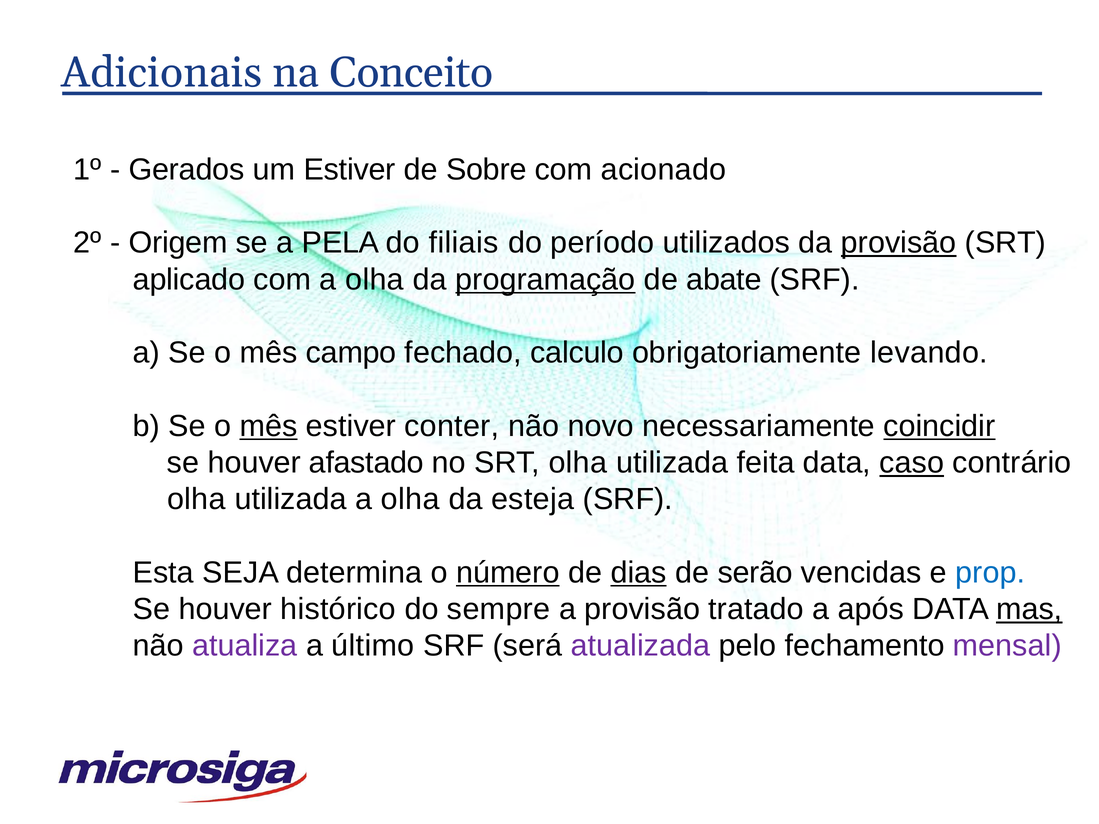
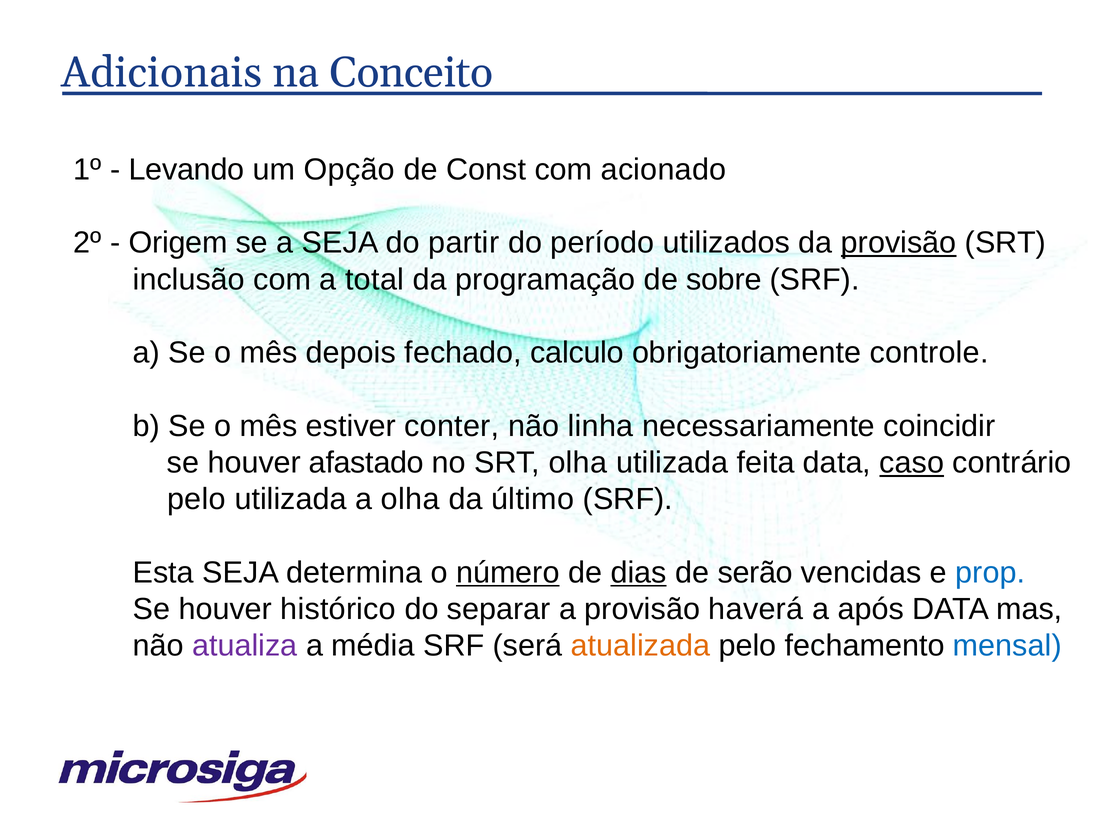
Gerados: Gerados -> Levando
um Estiver: Estiver -> Opção
Sobre: Sobre -> Const
a PELA: PELA -> SEJA
filiais: filiais -> partir
aplicado: aplicado -> inclusão
com a olha: olha -> total
programação underline: present -> none
abate: abate -> sobre
campo: campo -> depois
levando: levando -> controle
mês at (269, 426) underline: present -> none
novo: novo -> linha
coincidir underline: present -> none
olha at (196, 500): olha -> pelo
esteja: esteja -> último
sempre: sempre -> separar
tratado: tratado -> haverá
mas underline: present -> none
último: último -> média
atualizada colour: purple -> orange
mensal colour: purple -> blue
